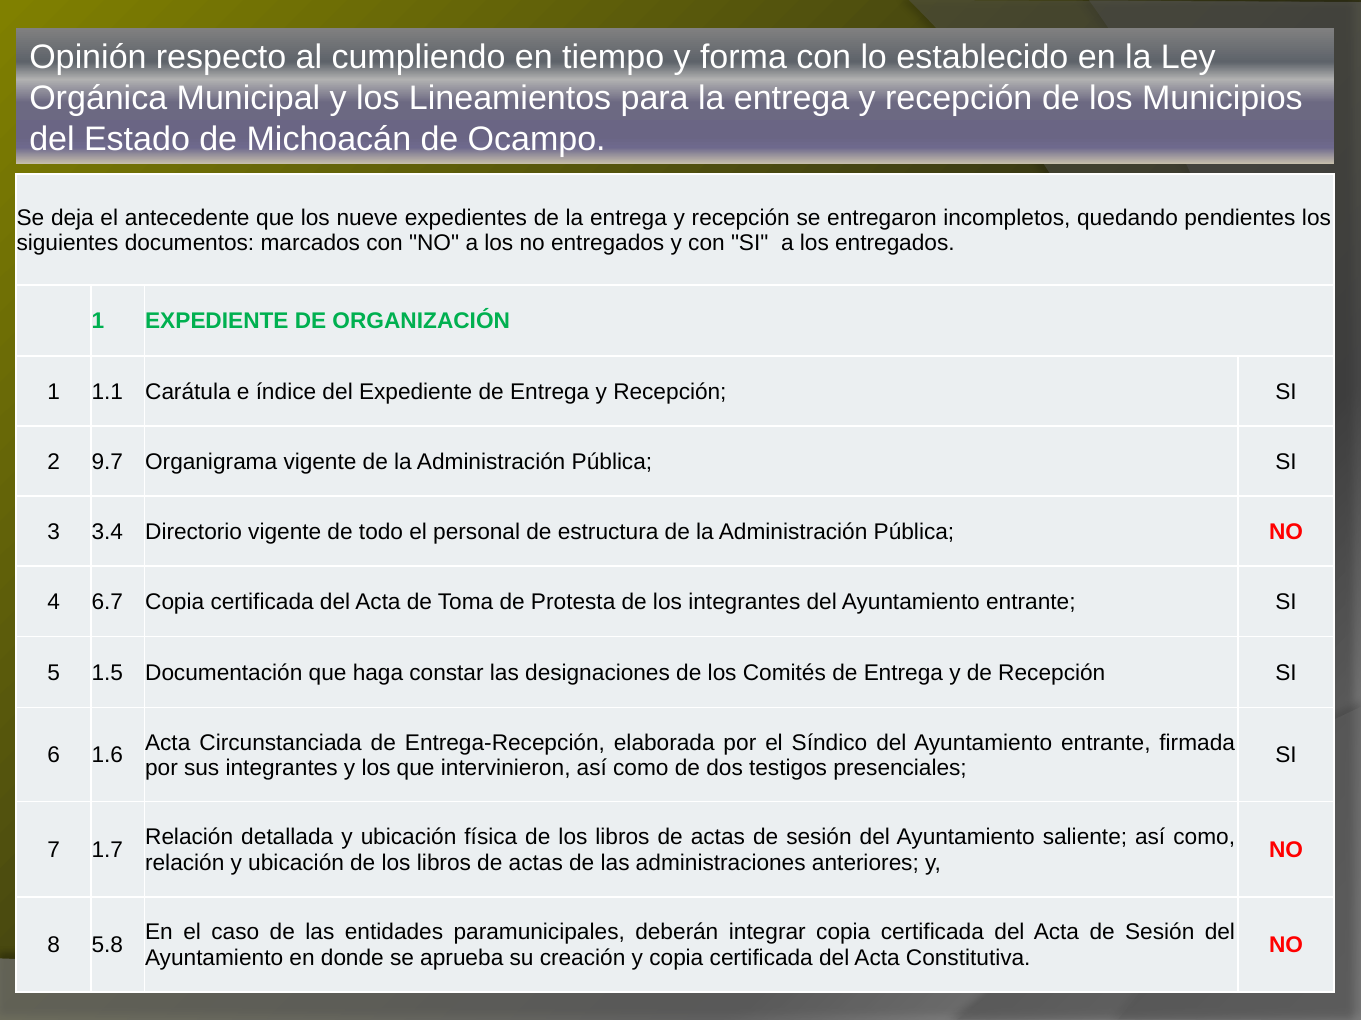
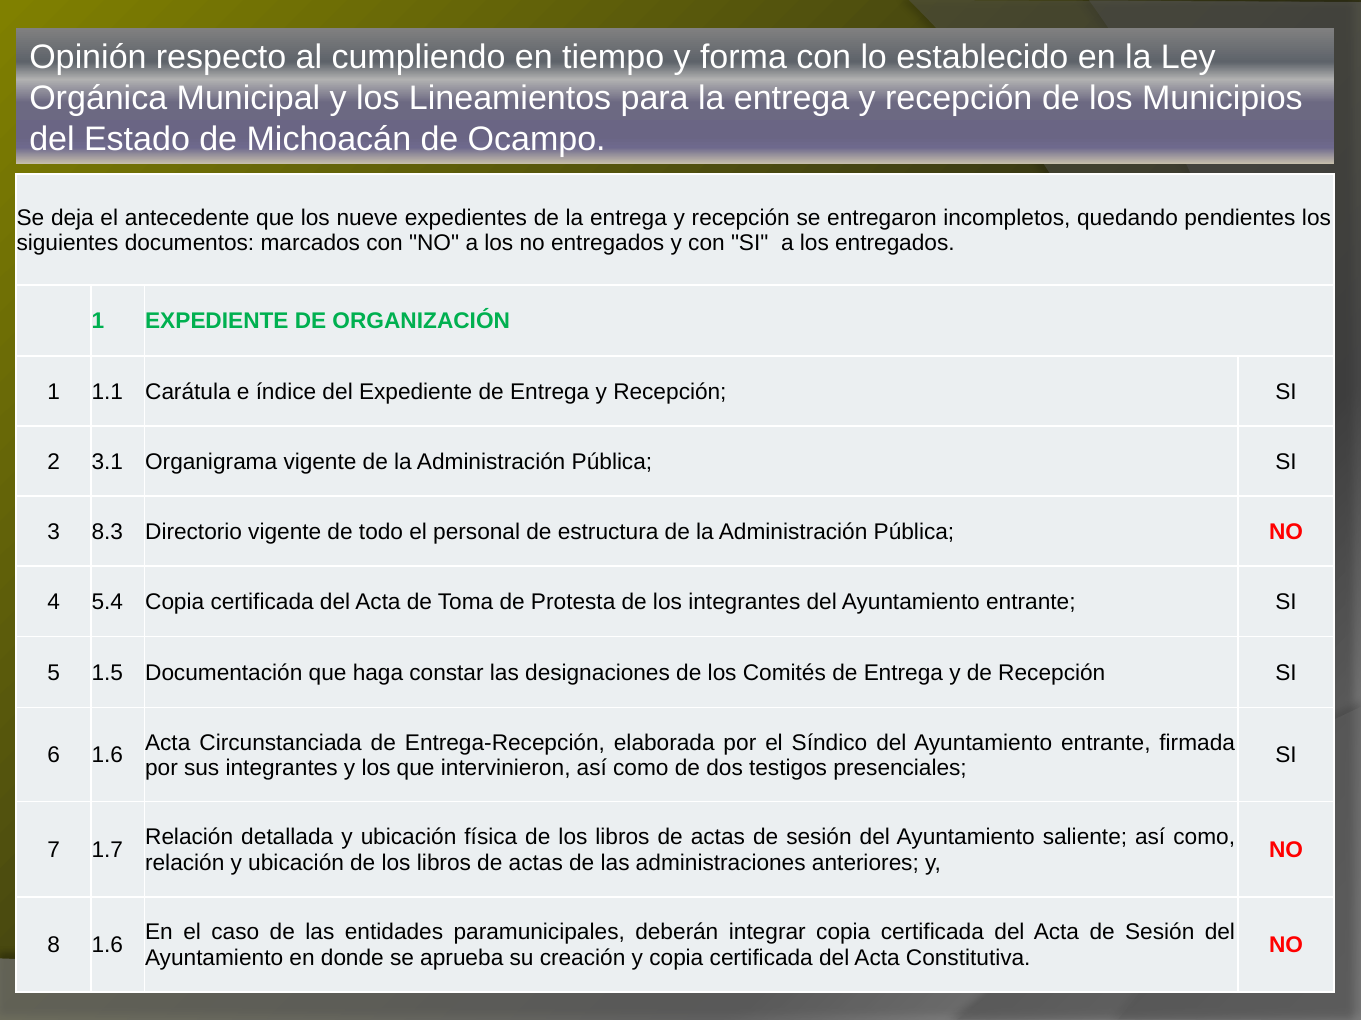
9.7: 9.7 -> 3.1
3.4: 3.4 -> 8.3
6.7: 6.7 -> 5.4
8 5.8: 5.8 -> 1.6
